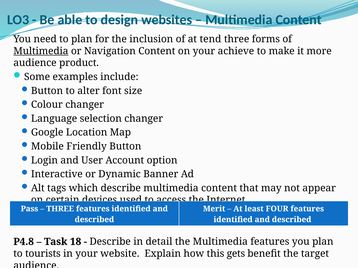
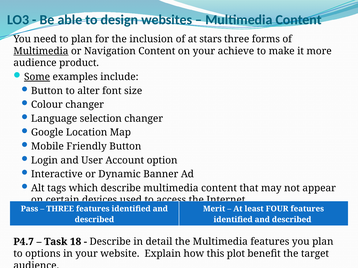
tend: tend -> stars
Some underline: none -> present
P4.8: P4.8 -> P4.7
tourists: tourists -> options
gets: gets -> plot
